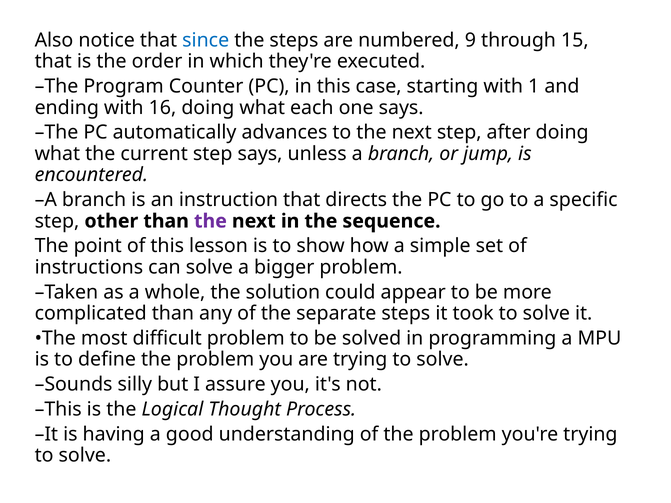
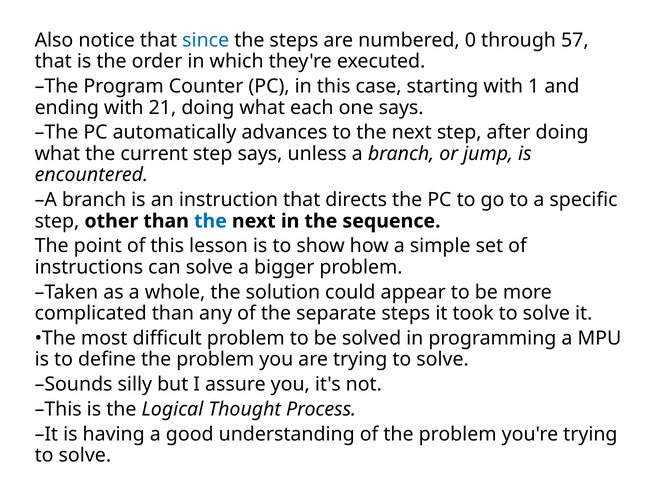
9: 9 -> 0
15: 15 -> 57
16: 16 -> 21
the at (210, 221) colour: purple -> blue
